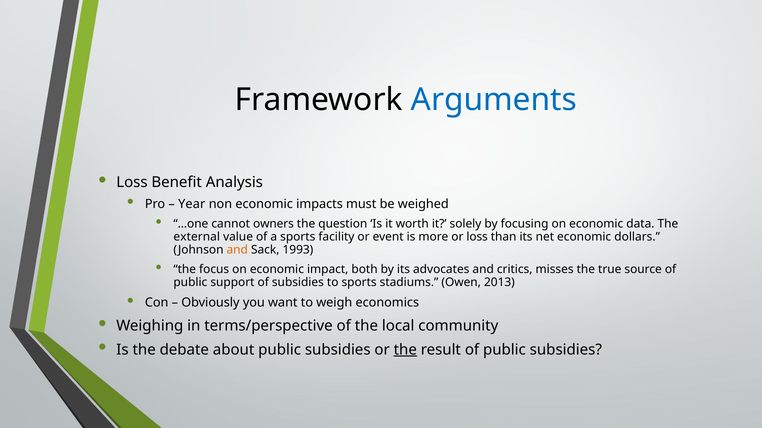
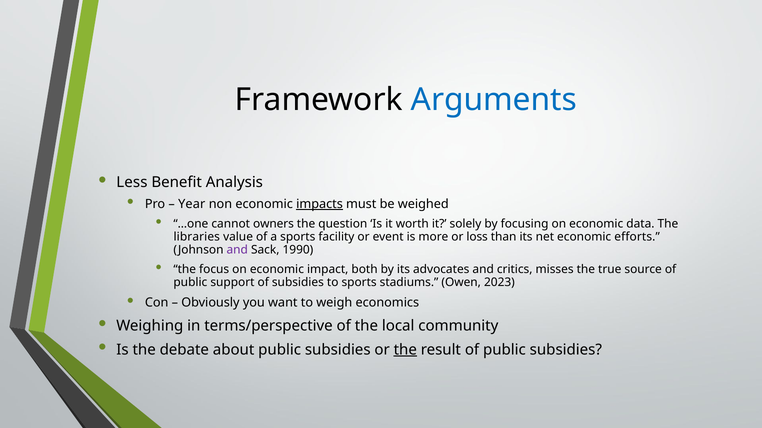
Loss at (132, 182): Loss -> Less
impacts underline: none -> present
external: external -> libraries
dollars: dollars -> efforts
and at (237, 250) colour: orange -> purple
1993: 1993 -> 1990
2013: 2013 -> 2023
